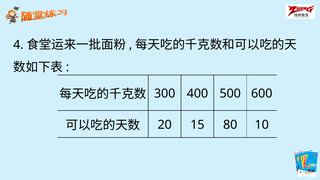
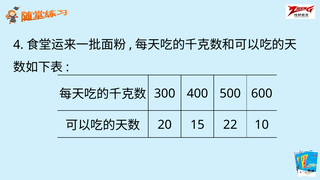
80: 80 -> 22
